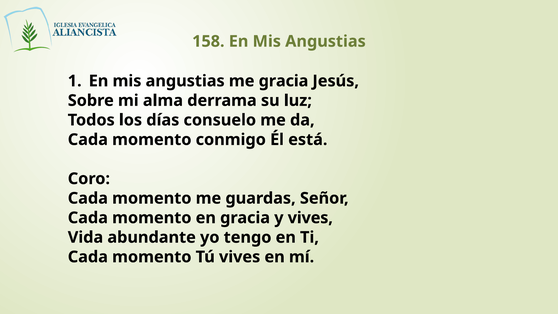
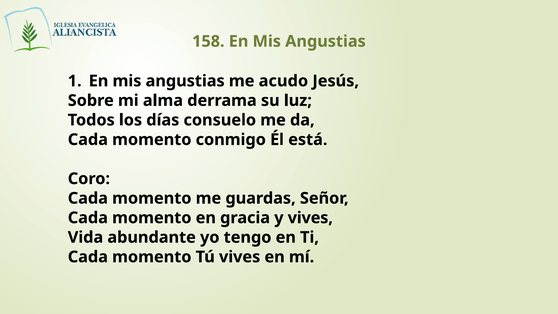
me gracia: gracia -> acudo
